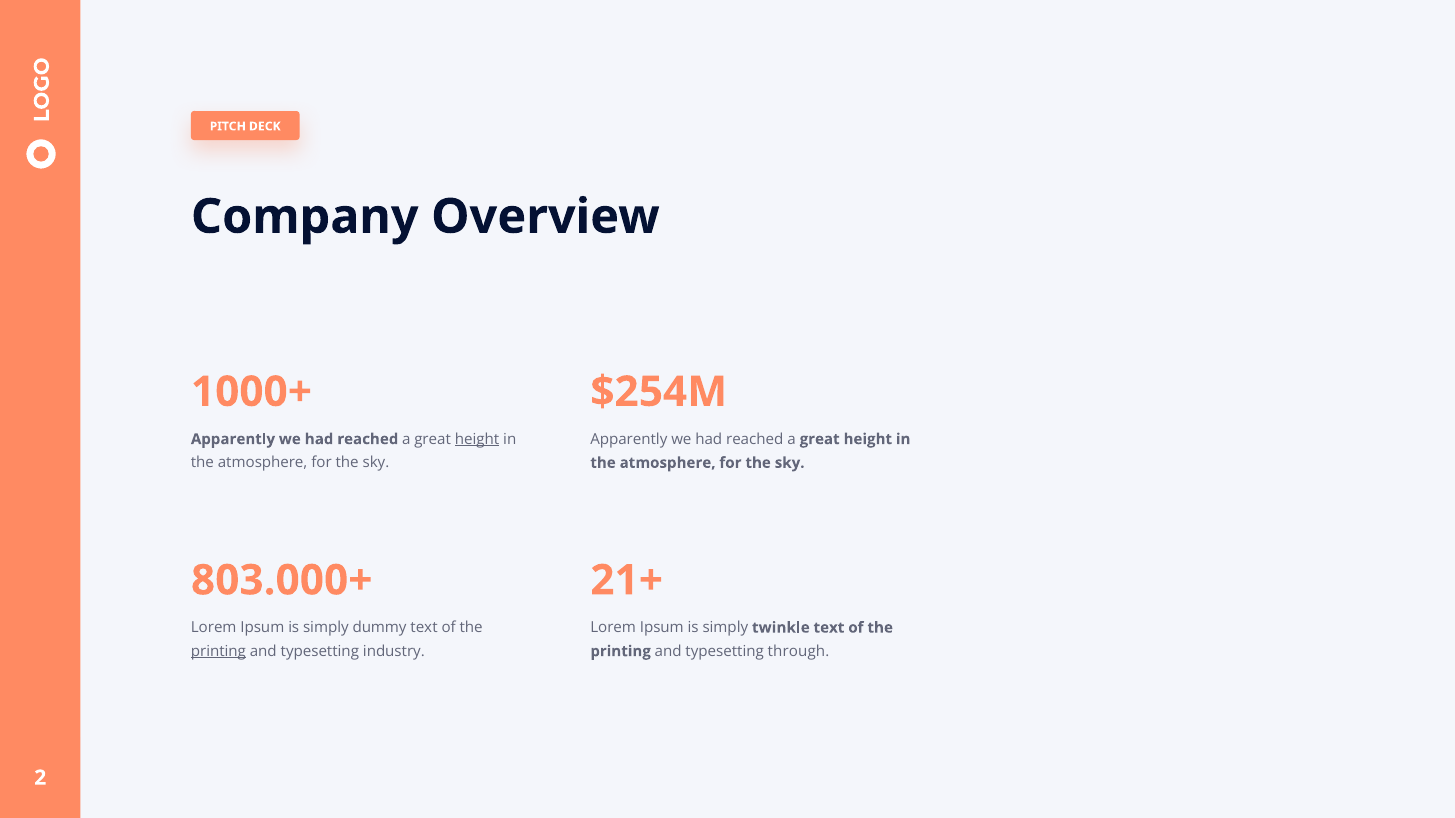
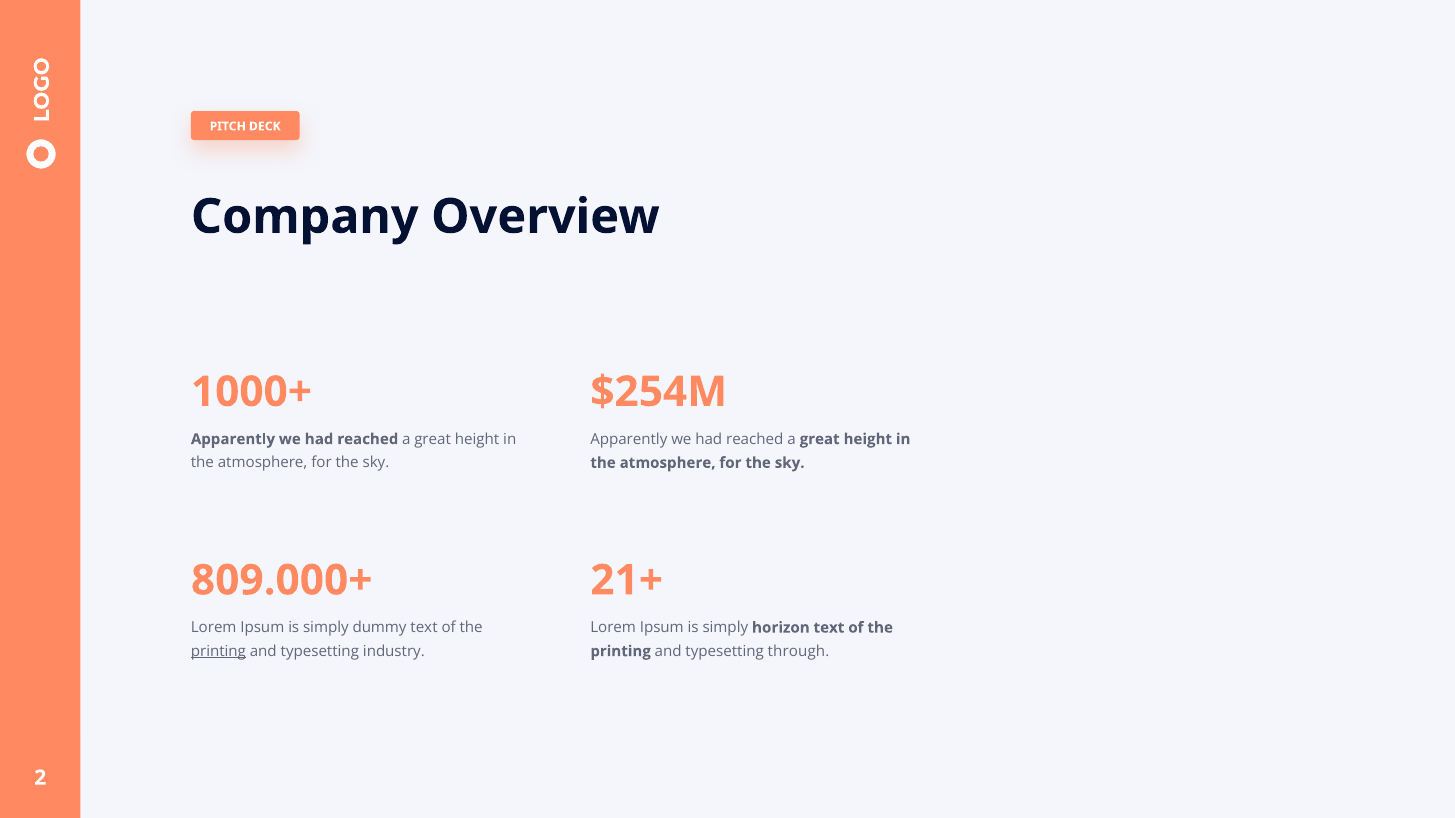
height at (477, 439) underline: present -> none
803.000+: 803.000+ -> 809.000+
twinkle: twinkle -> horizon
